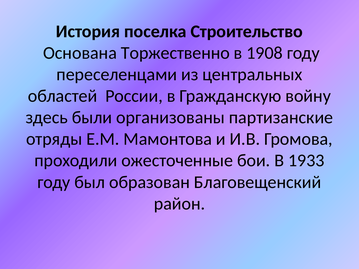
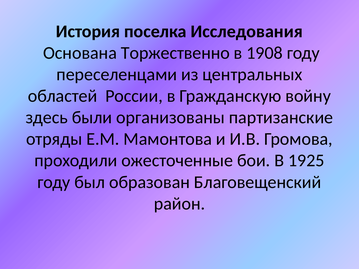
Строительство: Строительство -> Исследования
1933: 1933 -> 1925
